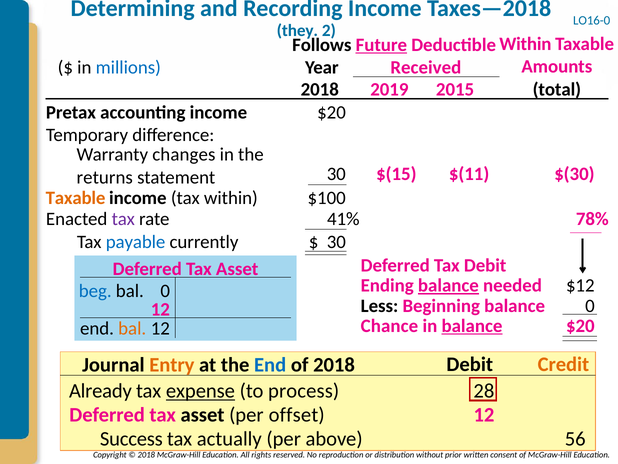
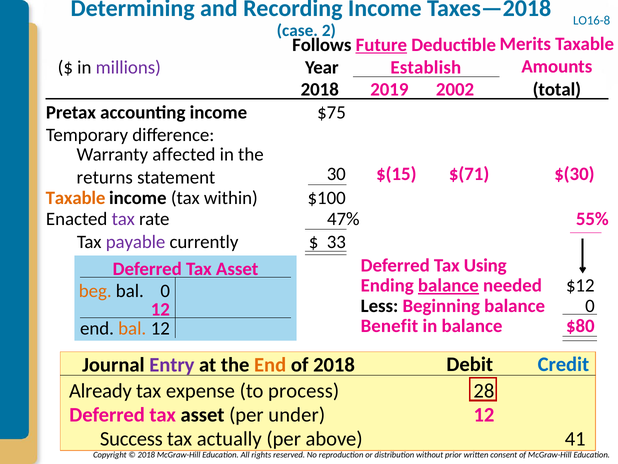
LO16-0: LO16-0 -> LO16-8
they: they -> case
Within at (525, 44): Within -> Merits
millions colour: blue -> purple
Received: Received -> Establish
2015: 2015 -> 2002
$20 at (332, 112): $20 -> $75
changes: changes -> affected
$(11: $(11 -> $(71
41%: 41% -> 47%
78%: 78% -> 55%
payable colour: blue -> purple
30 at (336, 242): 30 -> 33
Tax Debit: Debit -> Using
beg colour: blue -> orange
Chance: Chance -> Benefit
balance at (472, 326) underline: present -> none
$20 at (580, 326): $20 -> $80
Credit colour: orange -> blue
Entry colour: orange -> purple
End at (270, 364) colour: blue -> orange
expense underline: present -> none
offset: offset -> under
56: 56 -> 41
